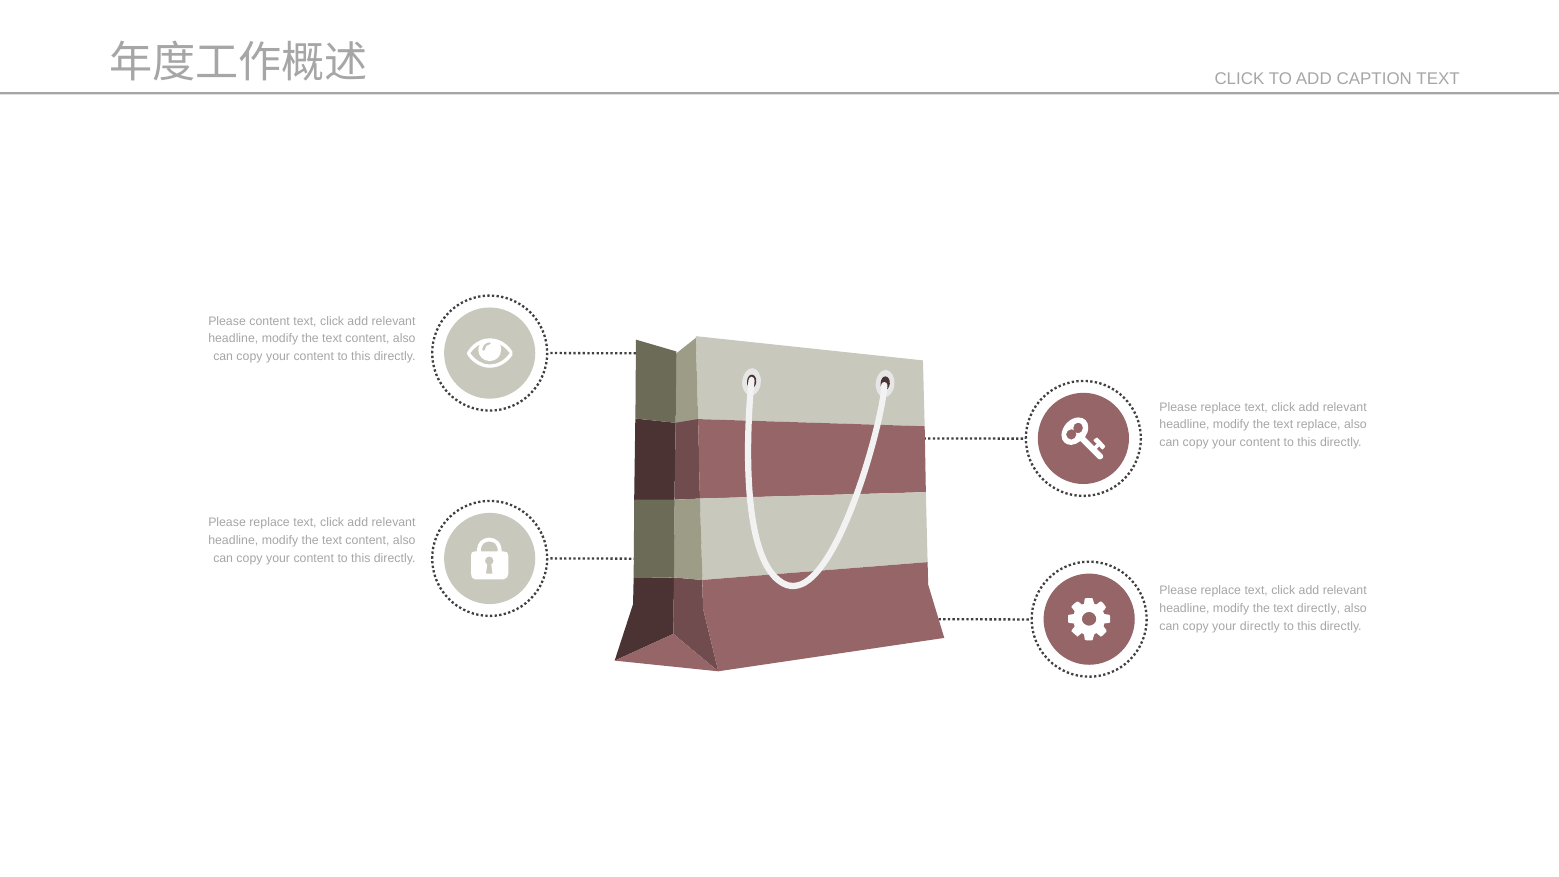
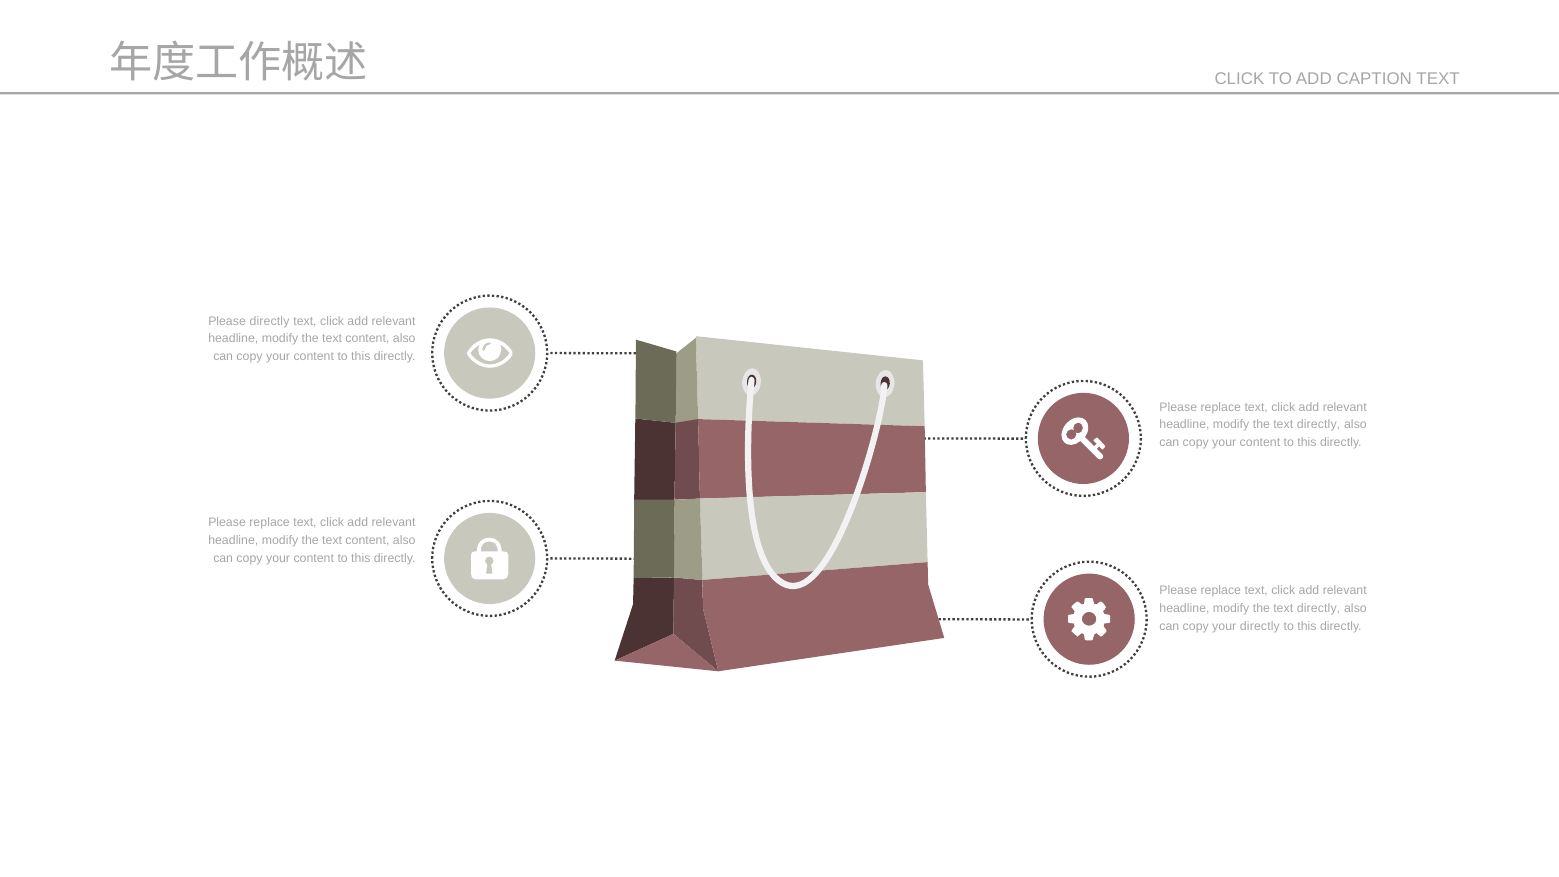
Please content: content -> directly
replace at (1319, 425): replace -> directly
